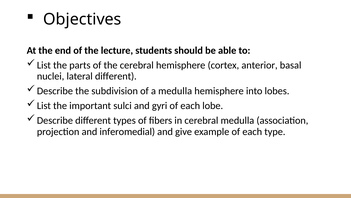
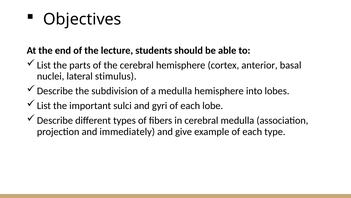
lateral different: different -> stimulus
inferomedial: inferomedial -> immediately
